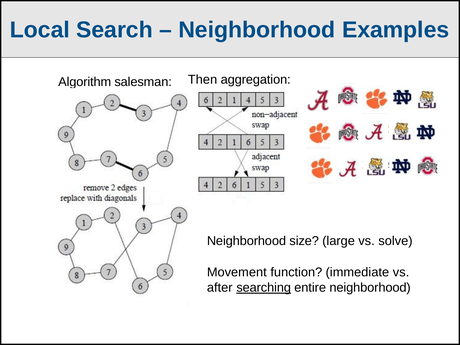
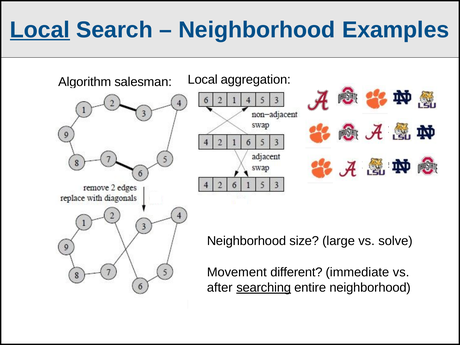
Local at (40, 30) underline: none -> present
Then at (203, 80): Then -> Local
function: function -> different
